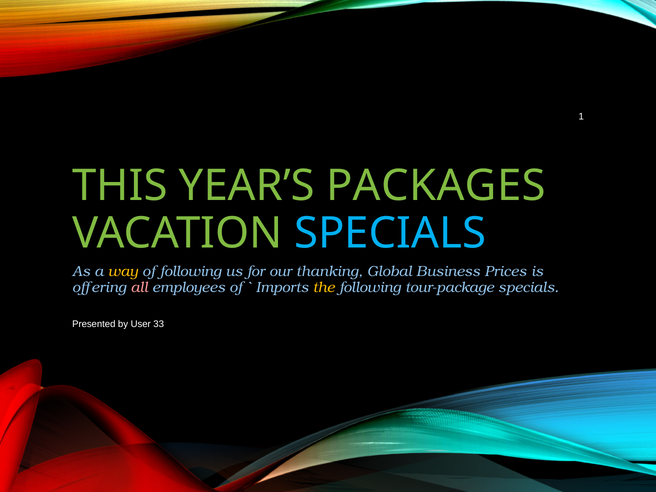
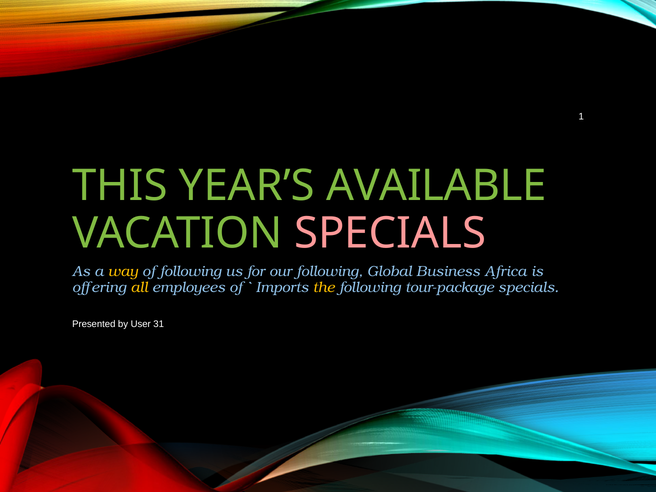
PACKAGES: PACKAGES -> AVAILABLE
SPECIALS at (390, 233) colour: light blue -> pink
our thanking: thanking -> following
Prices: Prices -> Africa
all colour: pink -> yellow
33: 33 -> 31
